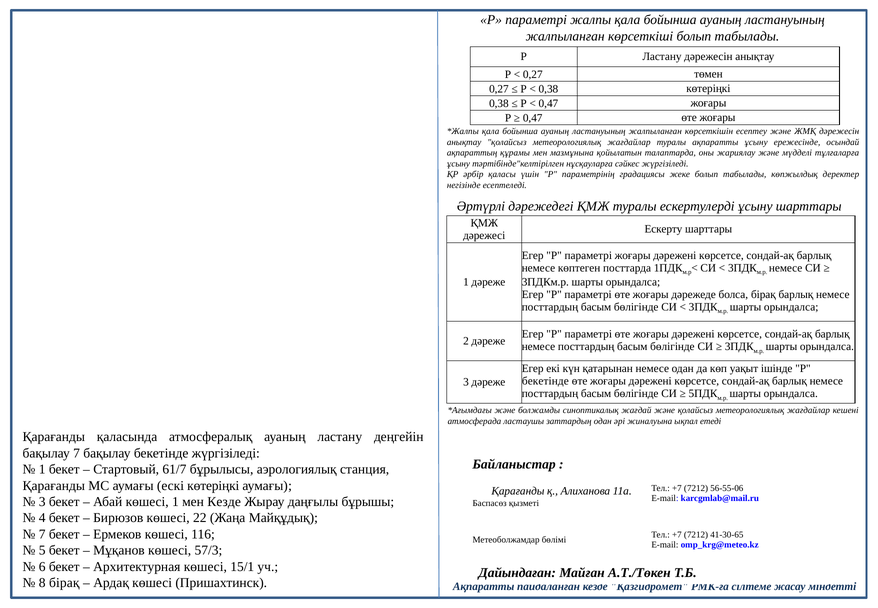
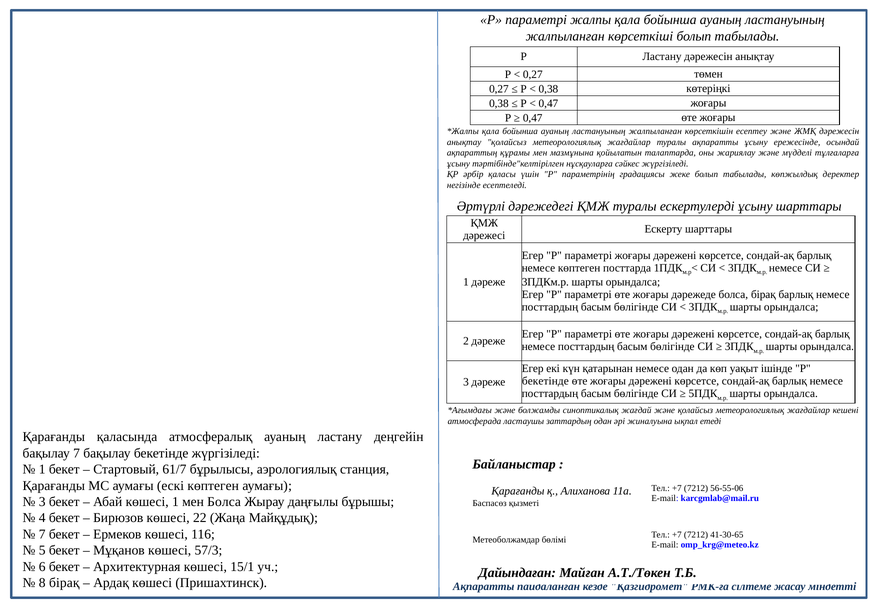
ескі көтеріңкі: көтеріңкі -> көптеген
мен Кезде: Кезде -> Болса
